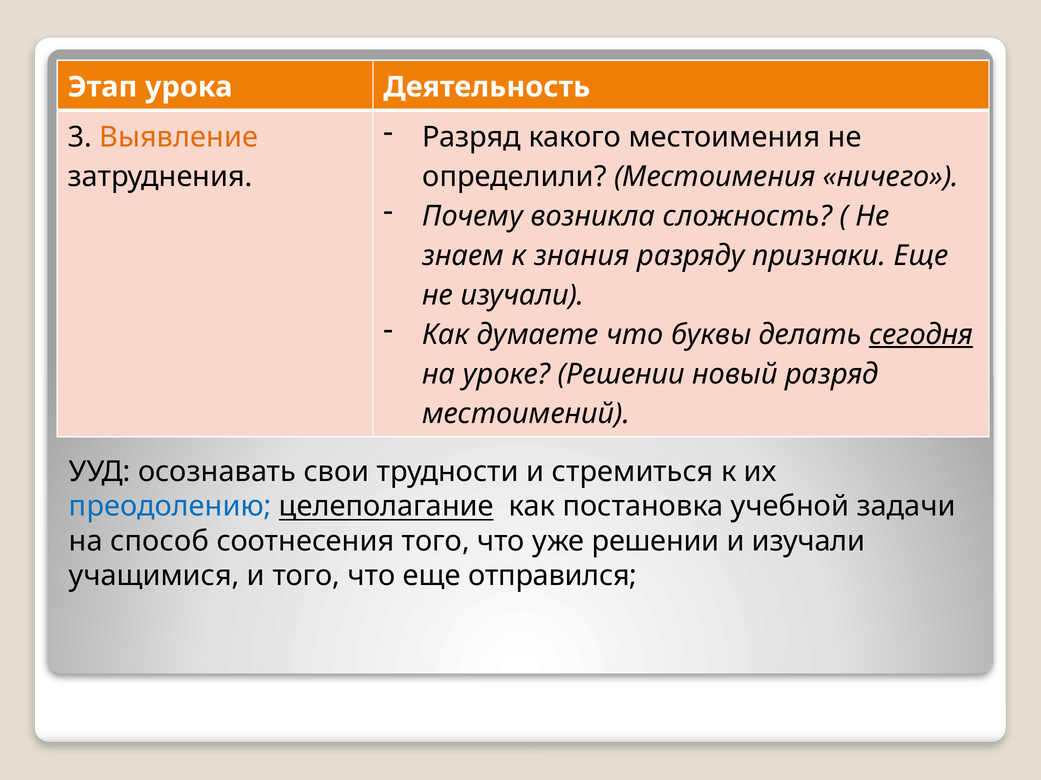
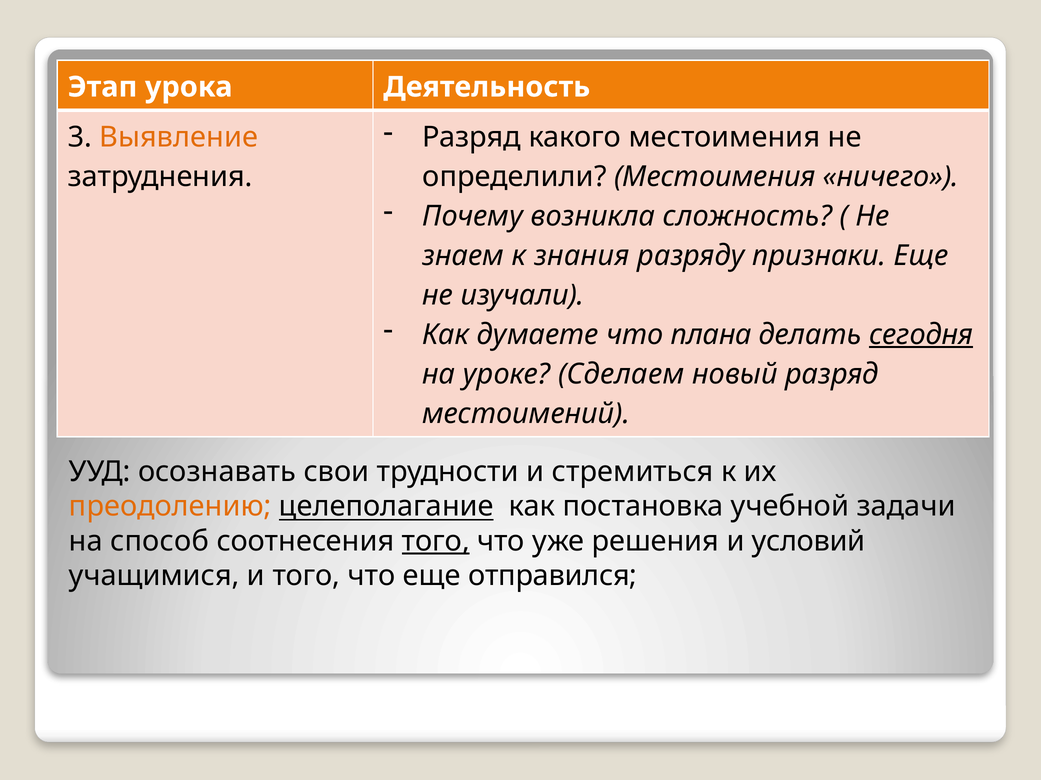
буквы: буквы -> плана
уроке Решении: Решении -> Сделаем
преодолению colour: blue -> orange
того at (436, 542) underline: none -> present
уже решении: решении -> решения
и изучали: изучали -> условий
